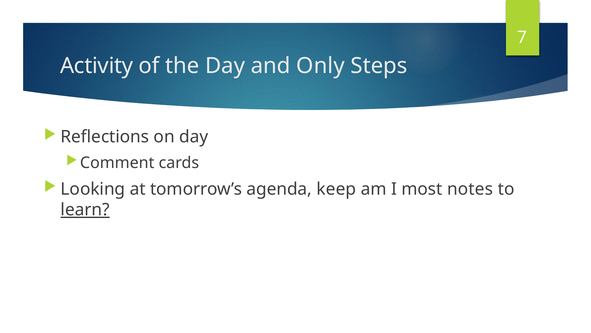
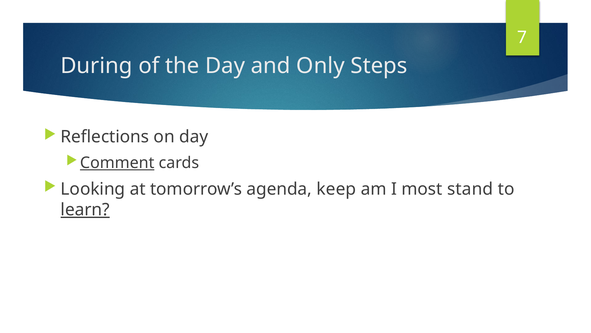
Activity: Activity -> During
Comment underline: none -> present
notes: notes -> stand
